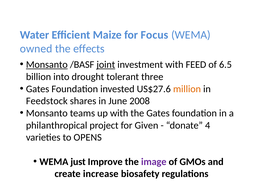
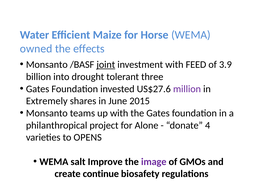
Focus: Focus -> Horse
Monsanto at (47, 64) underline: present -> none
6.5: 6.5 -> 3.9
million colour: orange -> purple
Feedstock: Feedstock -> Extremely
2008: 2008 -> 2015
Given: Given -> Alone
just: just -> salt
increase: increase -> continue
